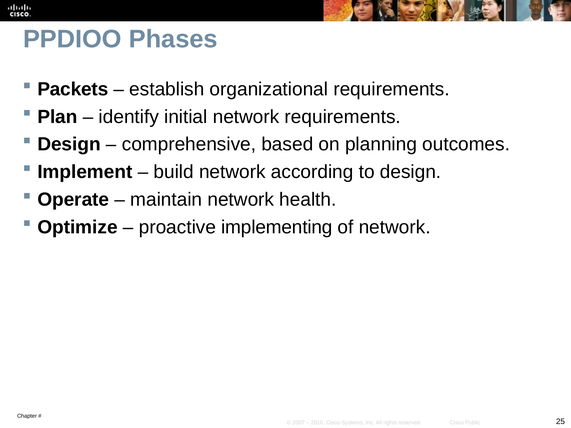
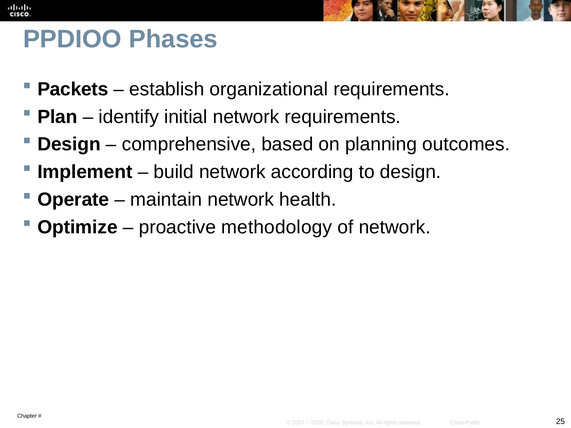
implementing: implementing -> methodology
